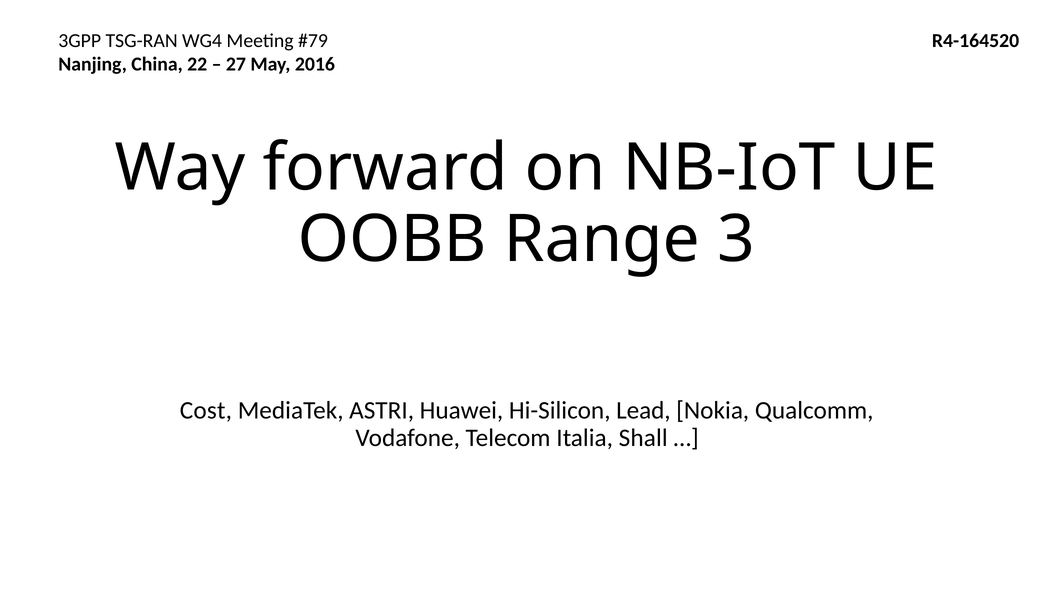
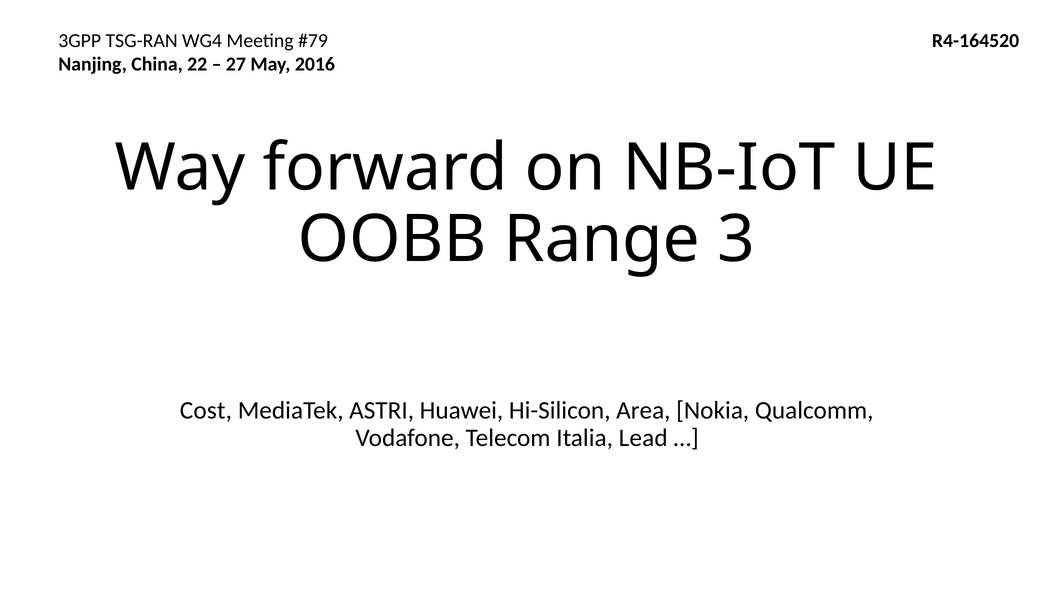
Lead: Lead -> Area
Shall: Shall -> Lead
